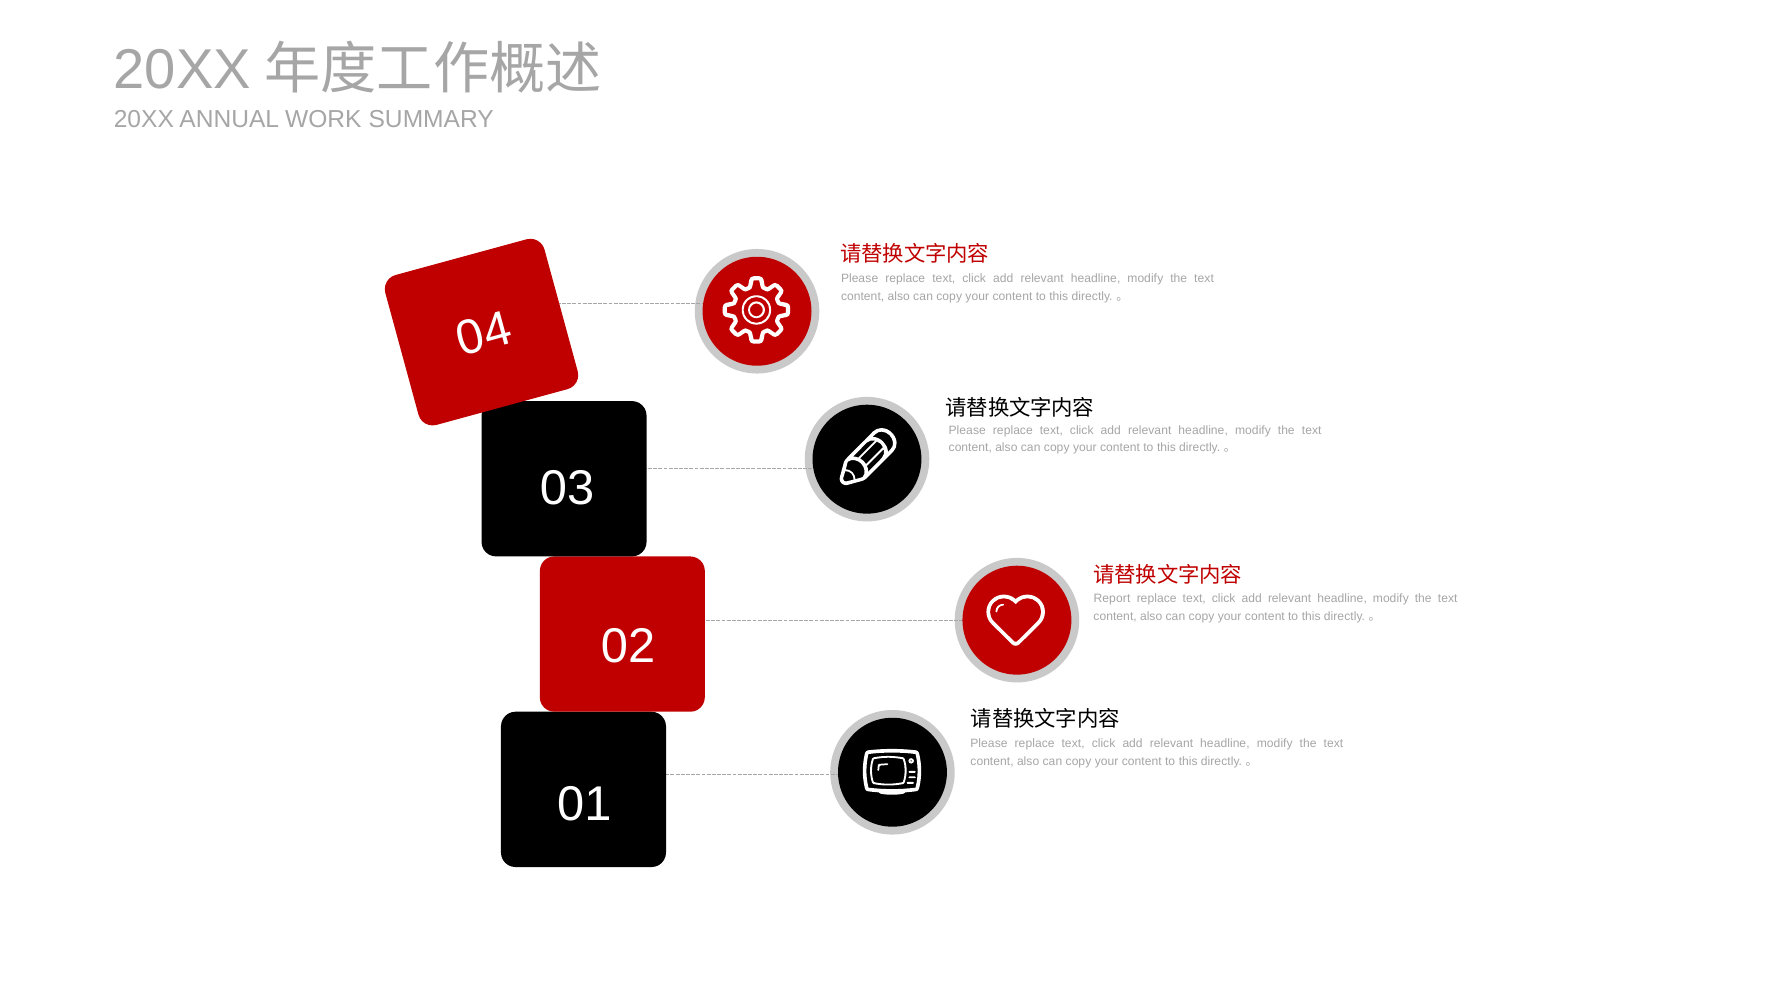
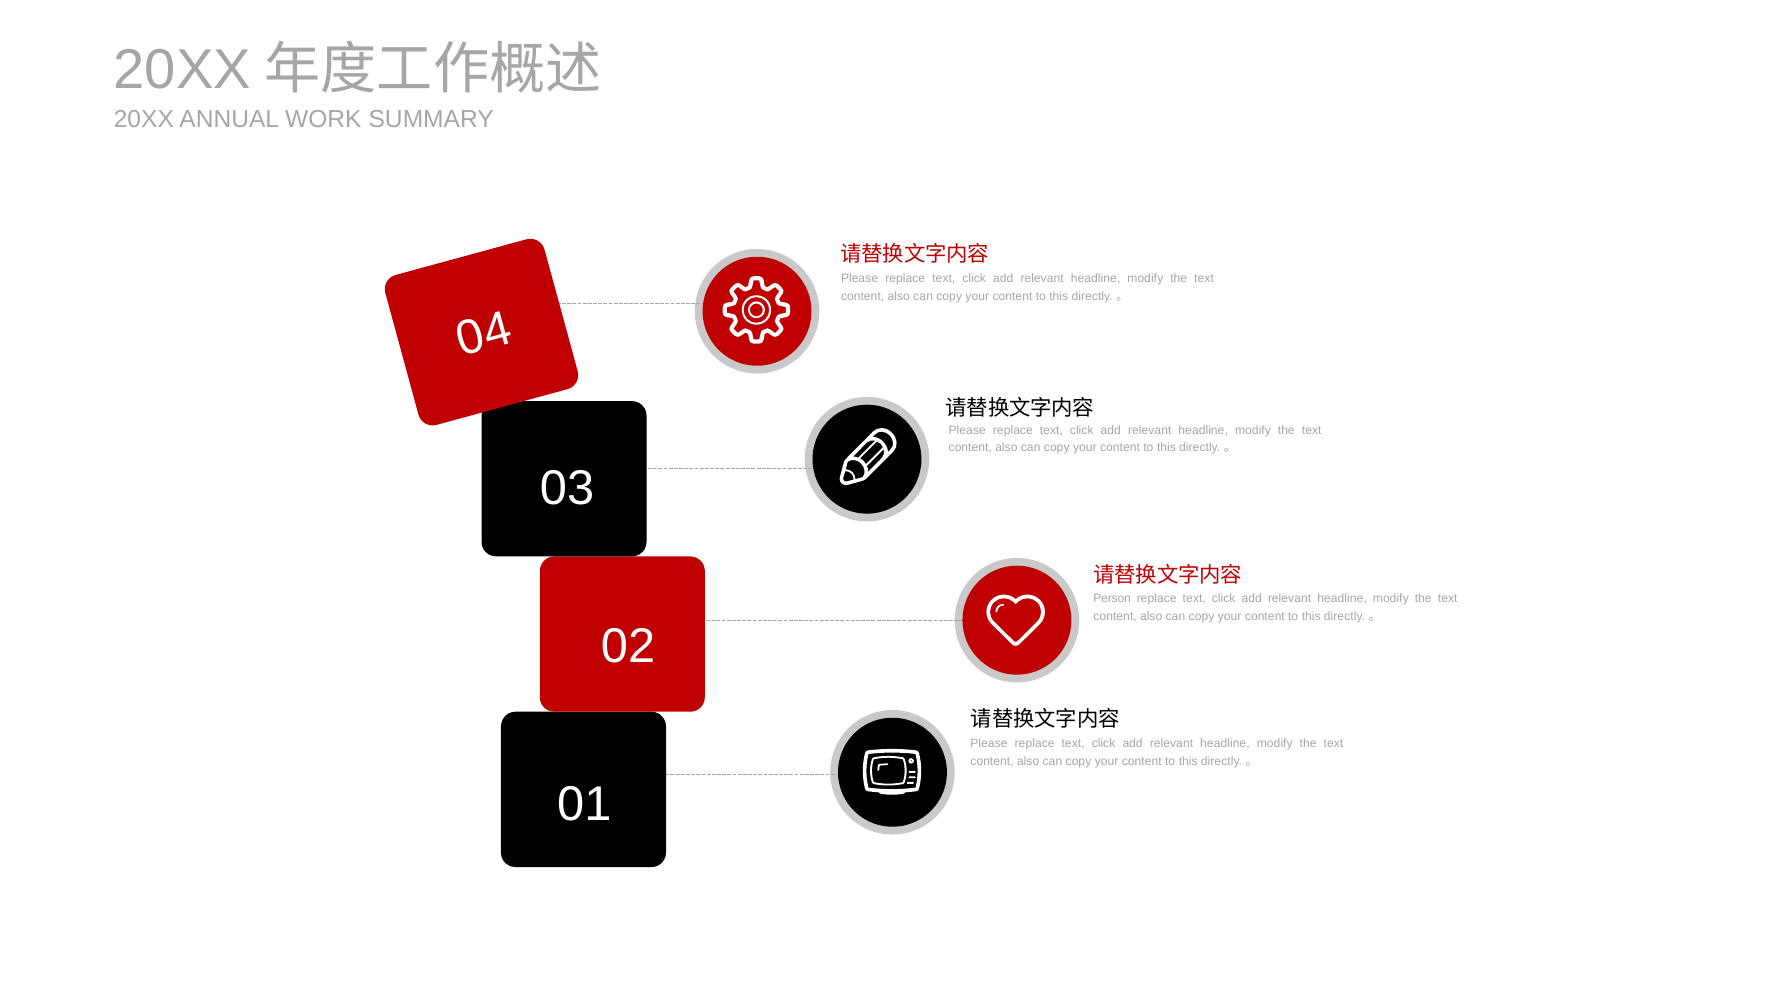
Report: Report -> Person
